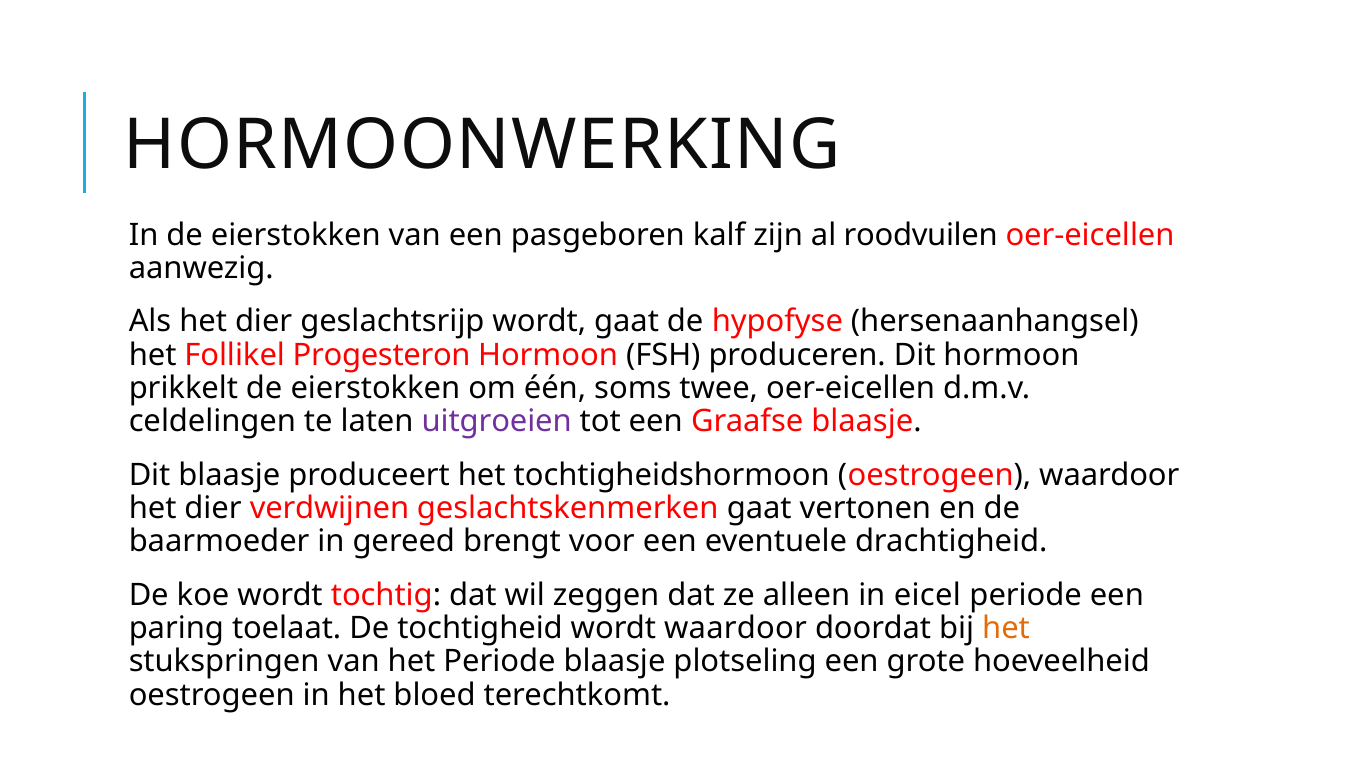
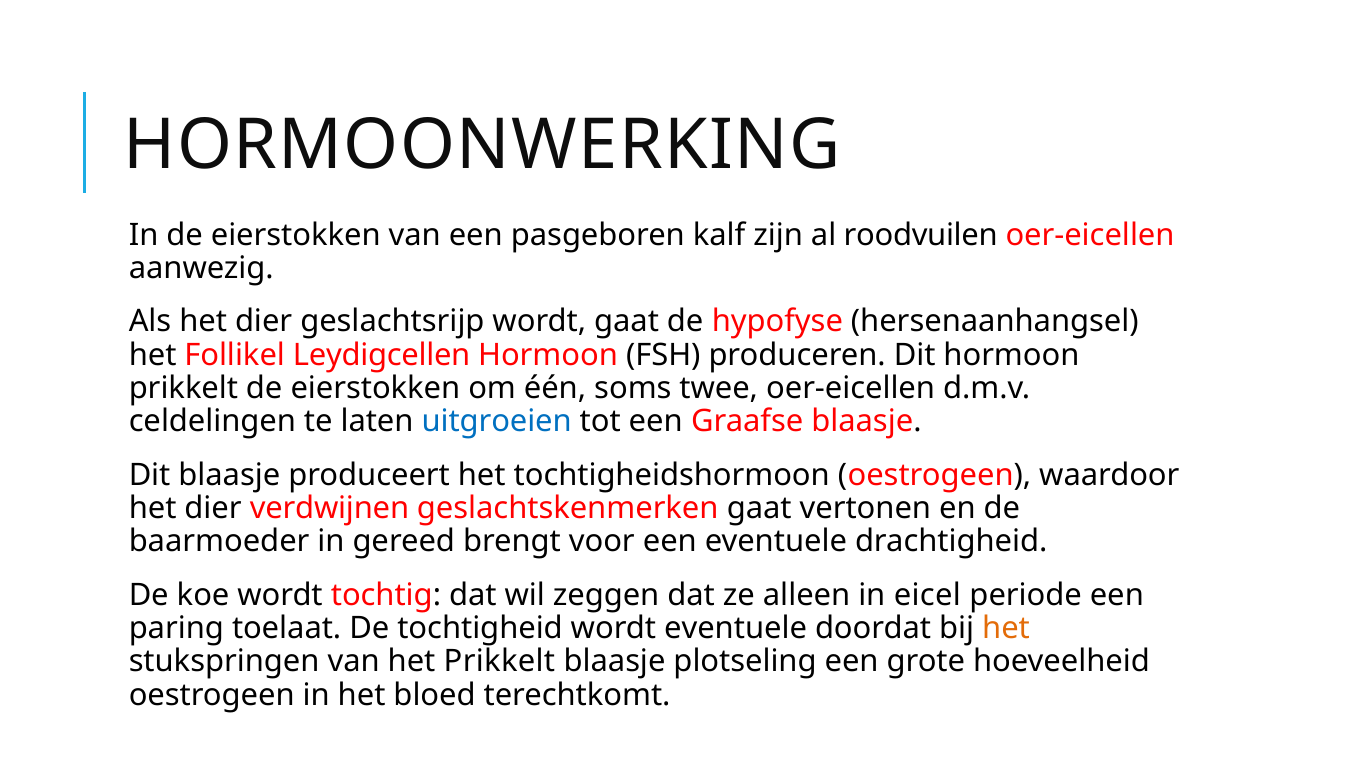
Progesteron: Progesteron -> Leydigcellen
uitgroeien colour: purple -> blue
wordt waardoor: waardoor -> eventuele
het Periode: Periode -> Prikkelt
